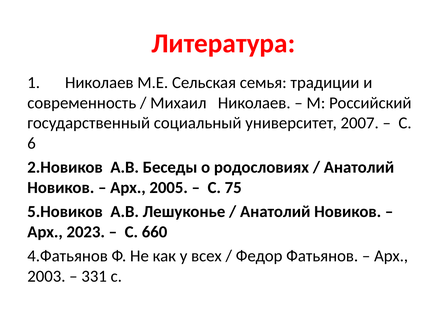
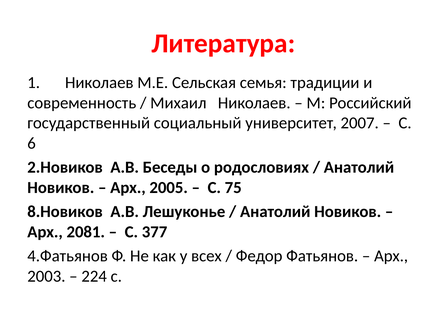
5.Новиков: 5.Новиков -> 8.Новиков
2023: 2023 -> 2081
660: 660 -> 377
331: 331 -> 224
